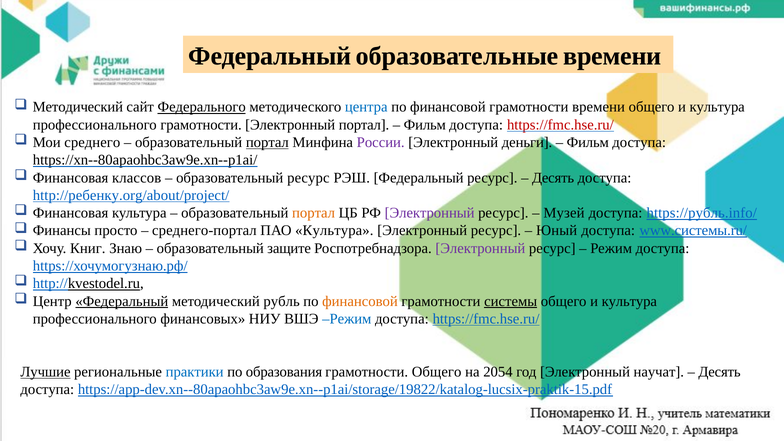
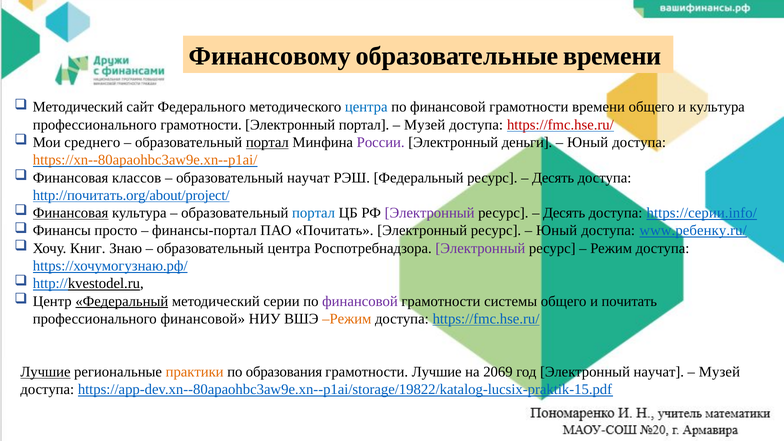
Федеральный at (270, 56): Федеральный -> Финансовому
Федерального underline: present -> none
Фильм at (425, 125): Фильм -> Музей
Фильм at (588, 142): Фильм -> Юный
https://xn--80apaohbc3aw9e.xn--p1ai/ colour: black -> orange
образовательный ресурс: ресурс -> научат
http://ребенку.org/about/project/: http://ребенку.org/about/project/ -> http://почитать.org/about/project/
Финансовая at (71, 213) underline: none -> present
портал at (314, 213) colour: orange -> blue
Музей at (564, 213): Музей -> Десять
https://рубль.info/: https://рубль.info/ -> https://серии.info/
среднего-портал: среднего-портал -> финансы-портал
ПАО Культура: Культура -> Почитать
www.системы.ru/: www.системы.ru/ -> www.ребенку.ru/
образовательный защите: защите -> центра
рубль: рубль -> серии
финансовой at (360, 301) colour: orange -> purple
системы underline: present -> none
культура at (629, 301): культура -> почитать
профессионального финансовых: финансовых -> финансовой
Режим at (347, 319) colour: blue -> orange
практики colour: blue -> orange
грамотности Общего: Общего -> Лучшие
2054: 2054 -> 2069
Десять at (720, 372): Десять -> Музей
